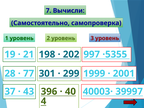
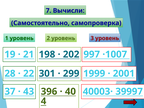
·5355: ·5355 -> ·1007
77: 77 -> 22
